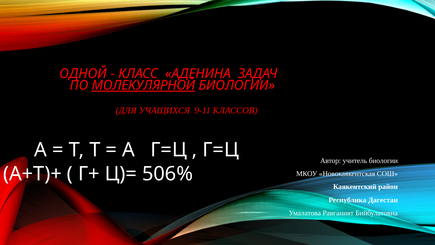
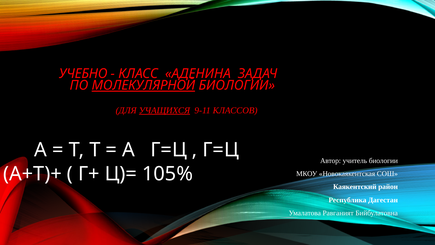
ОДНОЙ: ОДНОЙ -> УЧЕБНО
УЧАЩИХСЯ underline: none -> present
506%: 506% -> 105%
